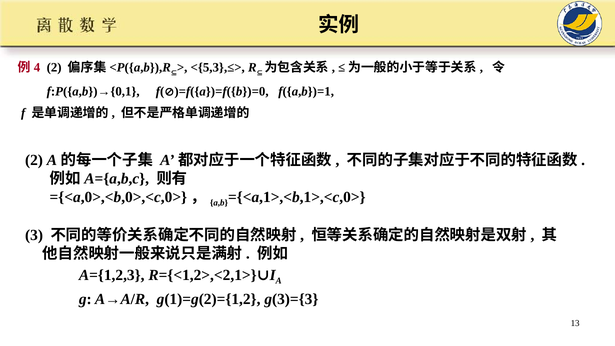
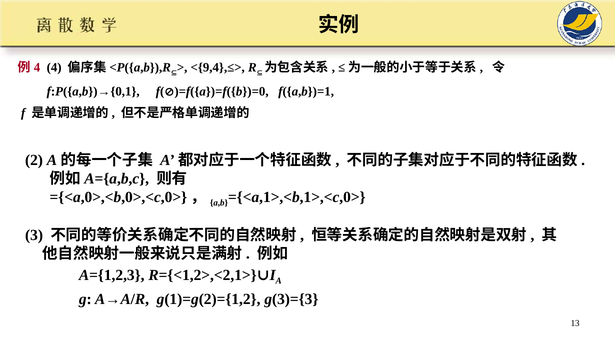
2 at (54, 68): 2 -> 4
<{5,3},≤>: <{5,3},≤> -> <{9,4},≤>
